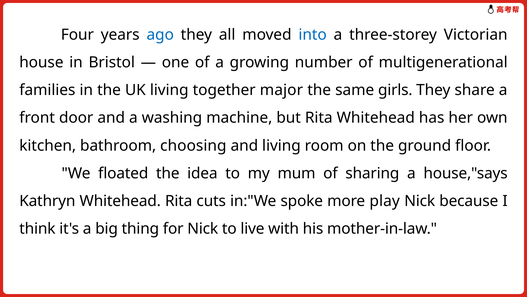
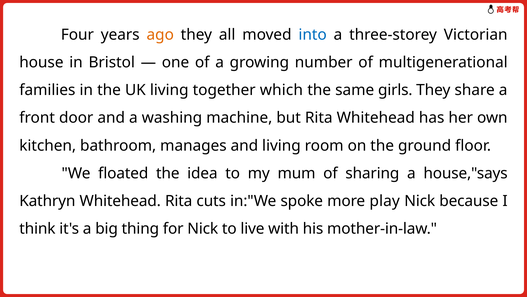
ago colour: blue -> orange
major: major -> which
choosing: choosing -> manages
